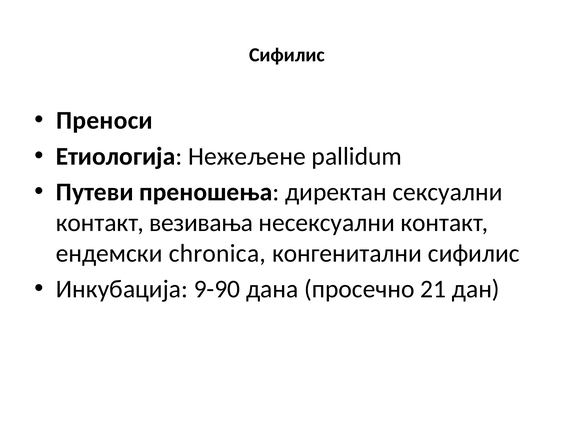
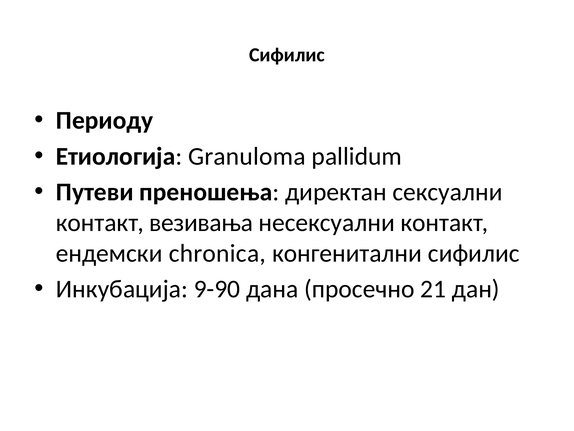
Преноси: Преноси -> Периоду
Нежељене: Нежељене -> Granuloma
